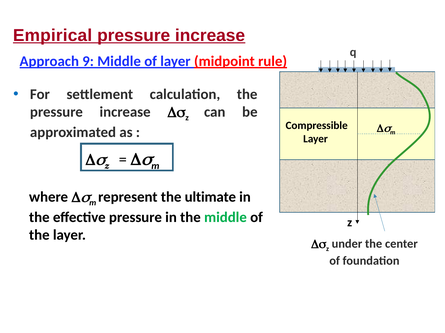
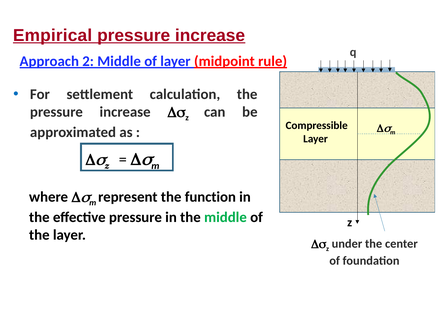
9: 9 -> 2
ultimate: ultimate -> function
